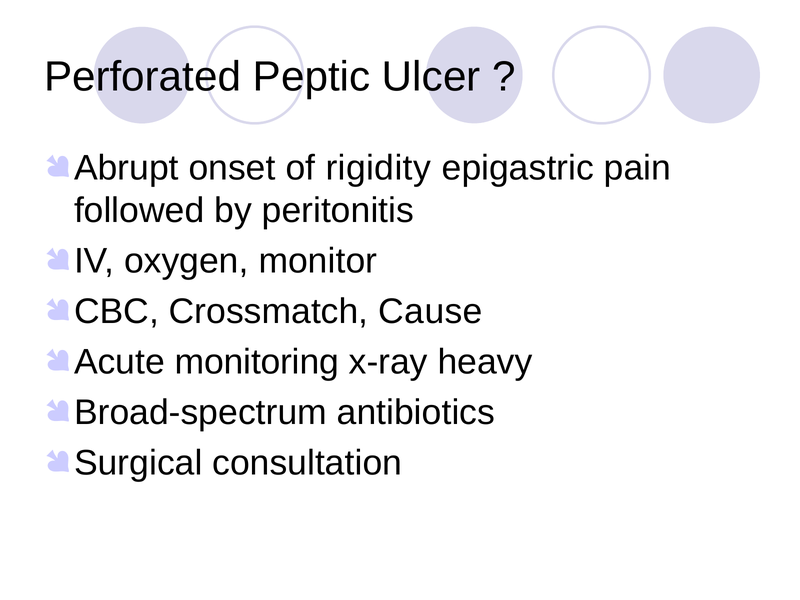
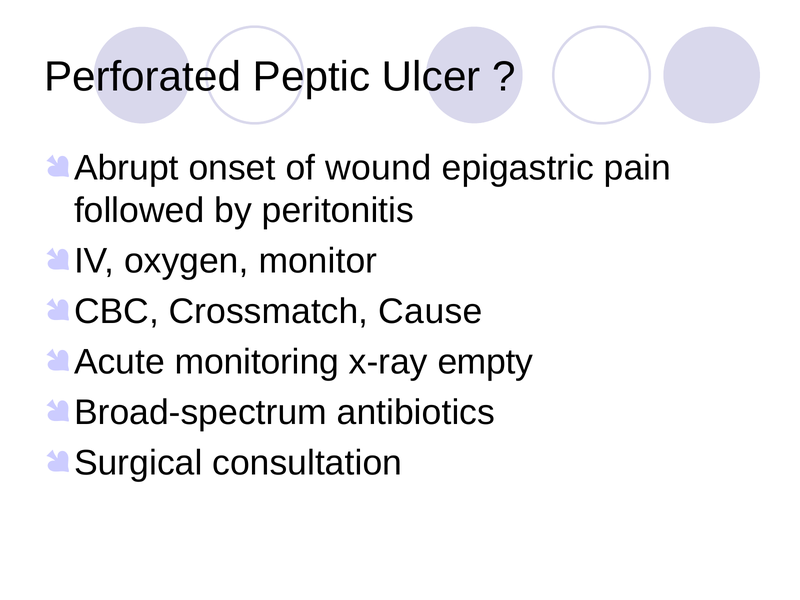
rigidity: rigidity -> wound
heavy: heavy -> empty
